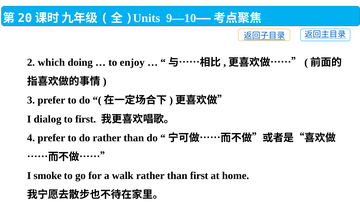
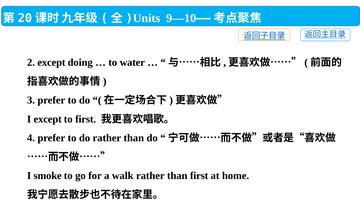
2 which: which -> except
enjoy: enjoy -> water
I dialog: dialog -> except
